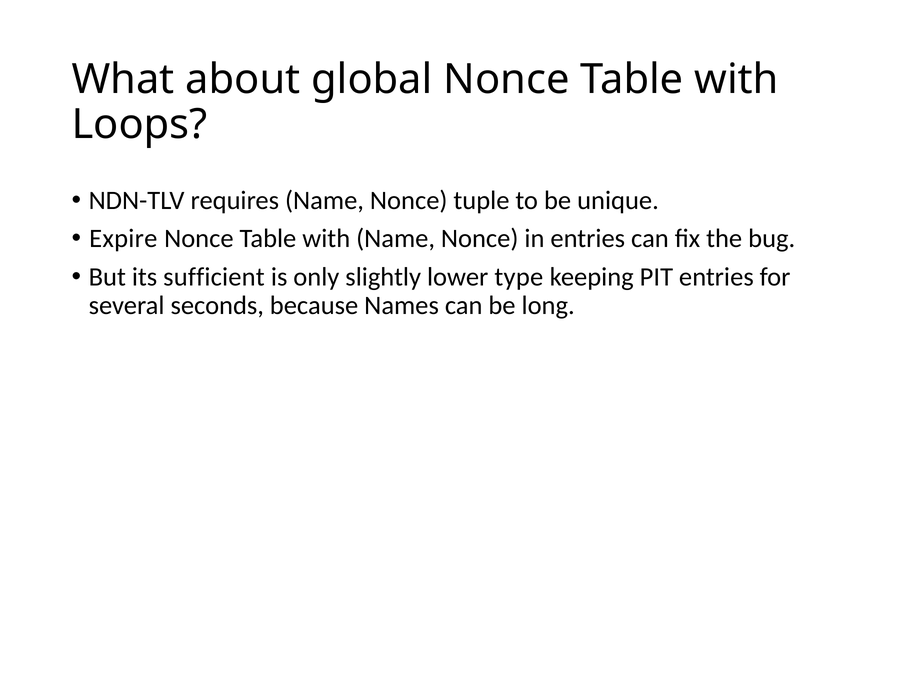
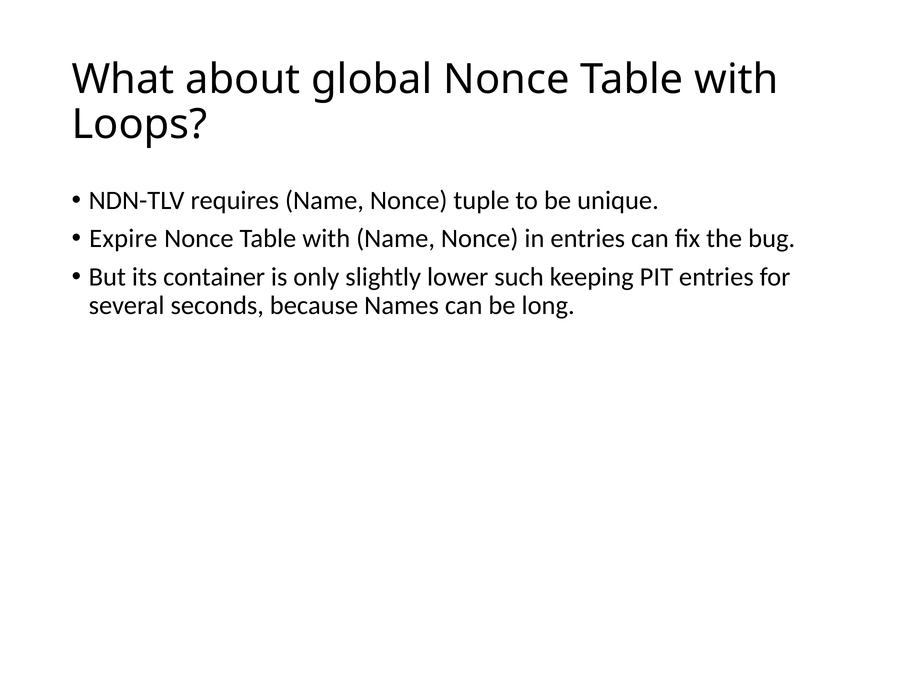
sufficient: sufficient -> container
type: type -> such
